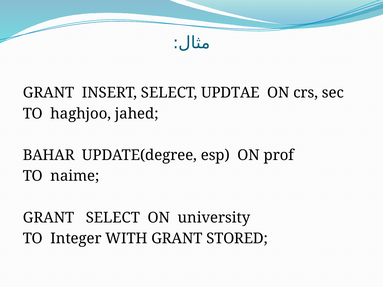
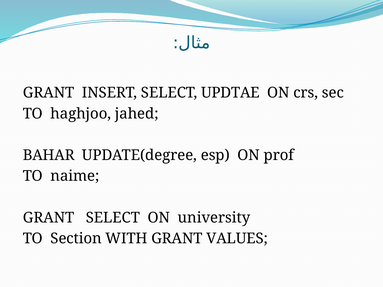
Integer: Integer -> Section
STORED: STORED -> VALUES
